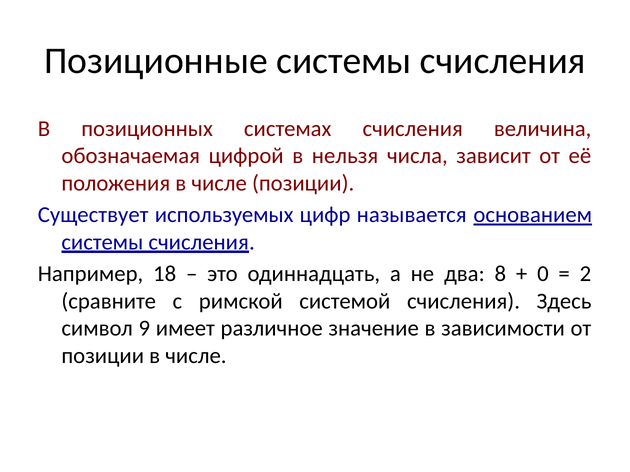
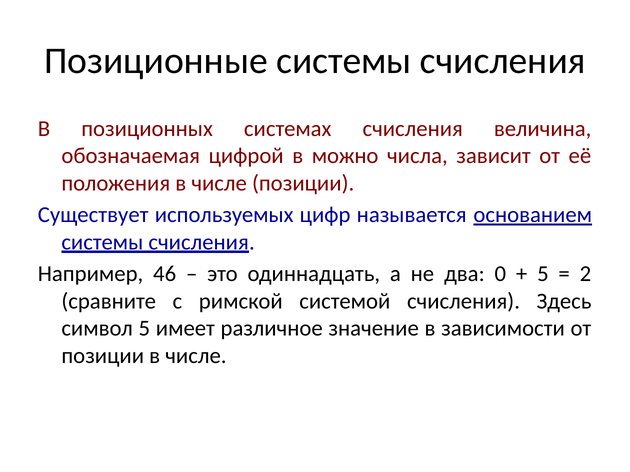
нельзя: нельзя -> можно
18: 18 -> 46
8: 8 -> 0
0 at (543, 274): 0 -> 5
символ 9: 9 -> 5
